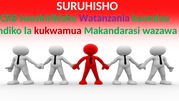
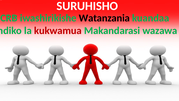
Watanzania at (104, 18) colour: purple -> black
